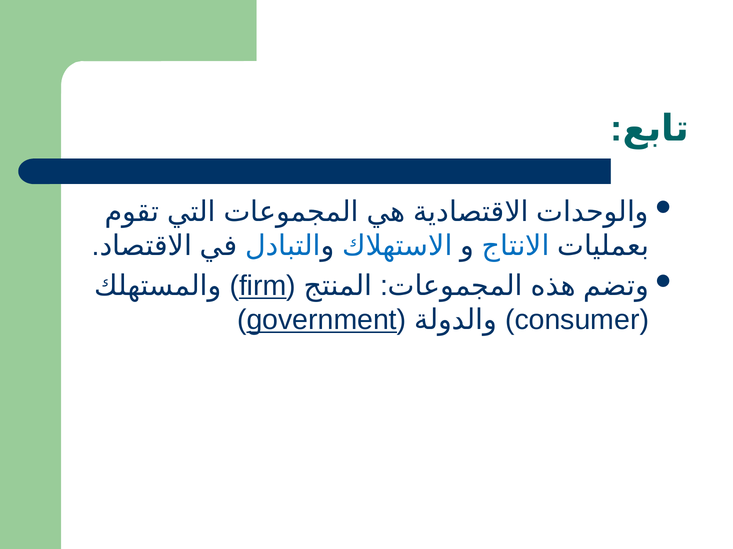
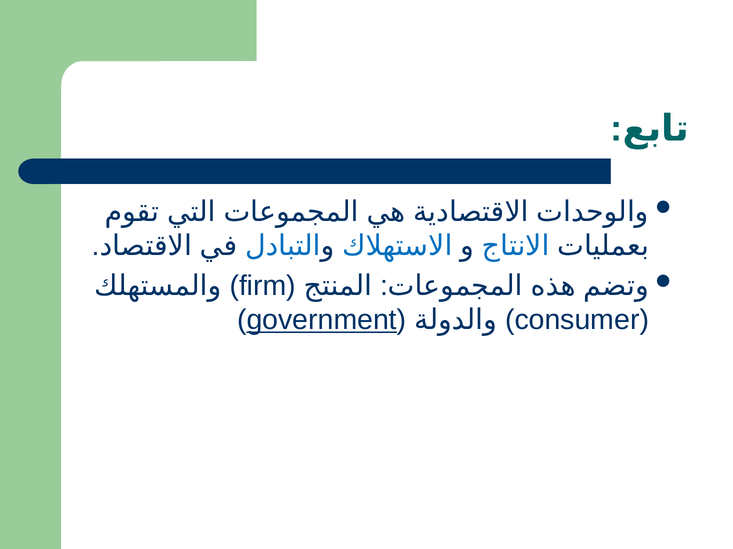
firm underline: present -> none
